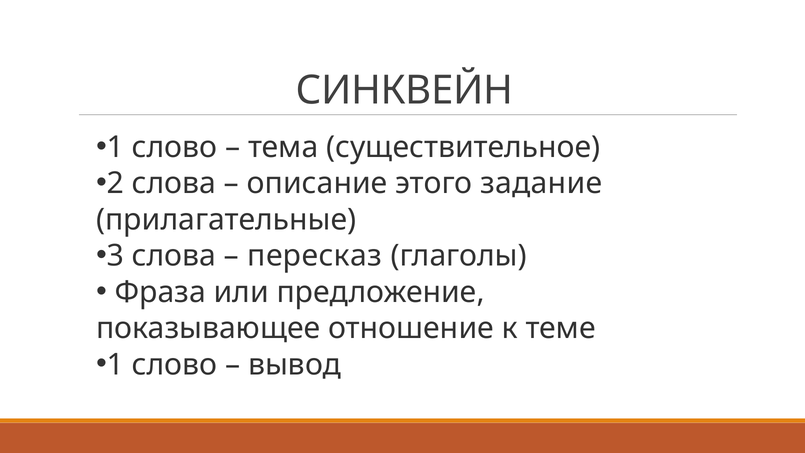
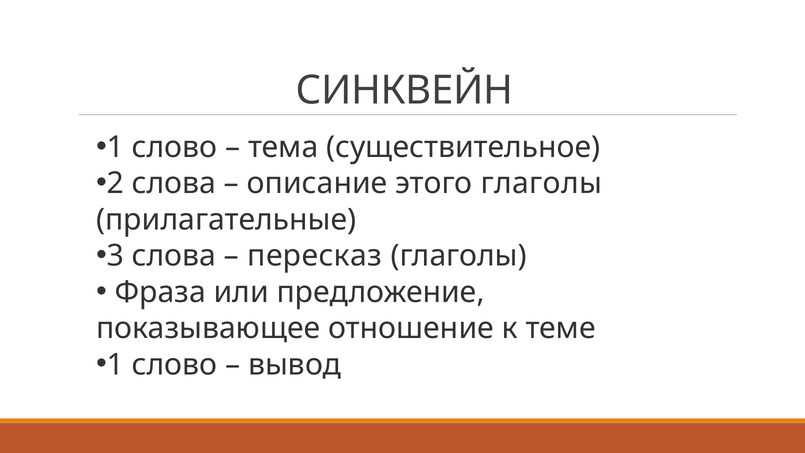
этого задание: задание -> глаголы
